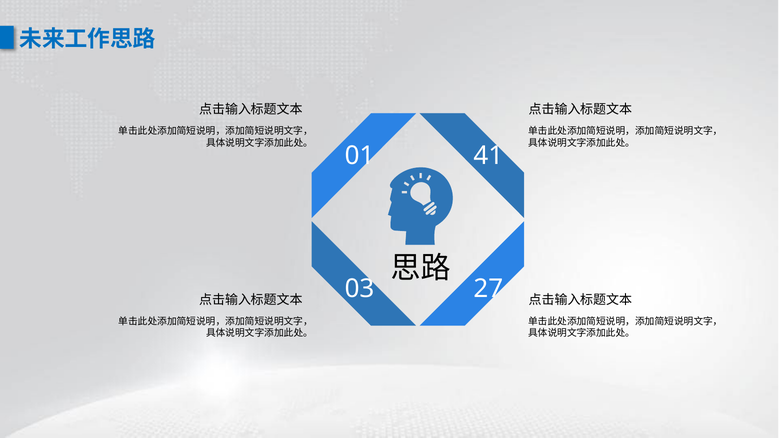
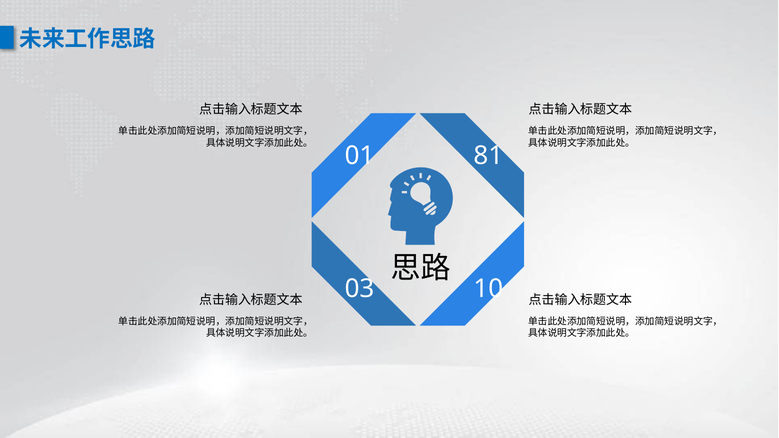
41: 41 -> 81
27: 27 -> 10
